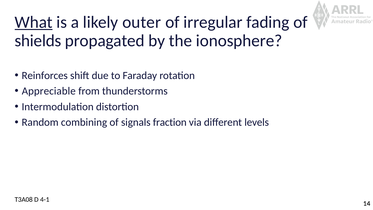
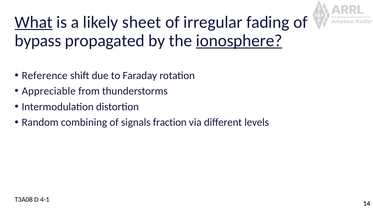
outer: outer -> sheet
shields: shields -> bypass
ionosphere underline: none -> present
Reinforces: Reinforces -> Reference
